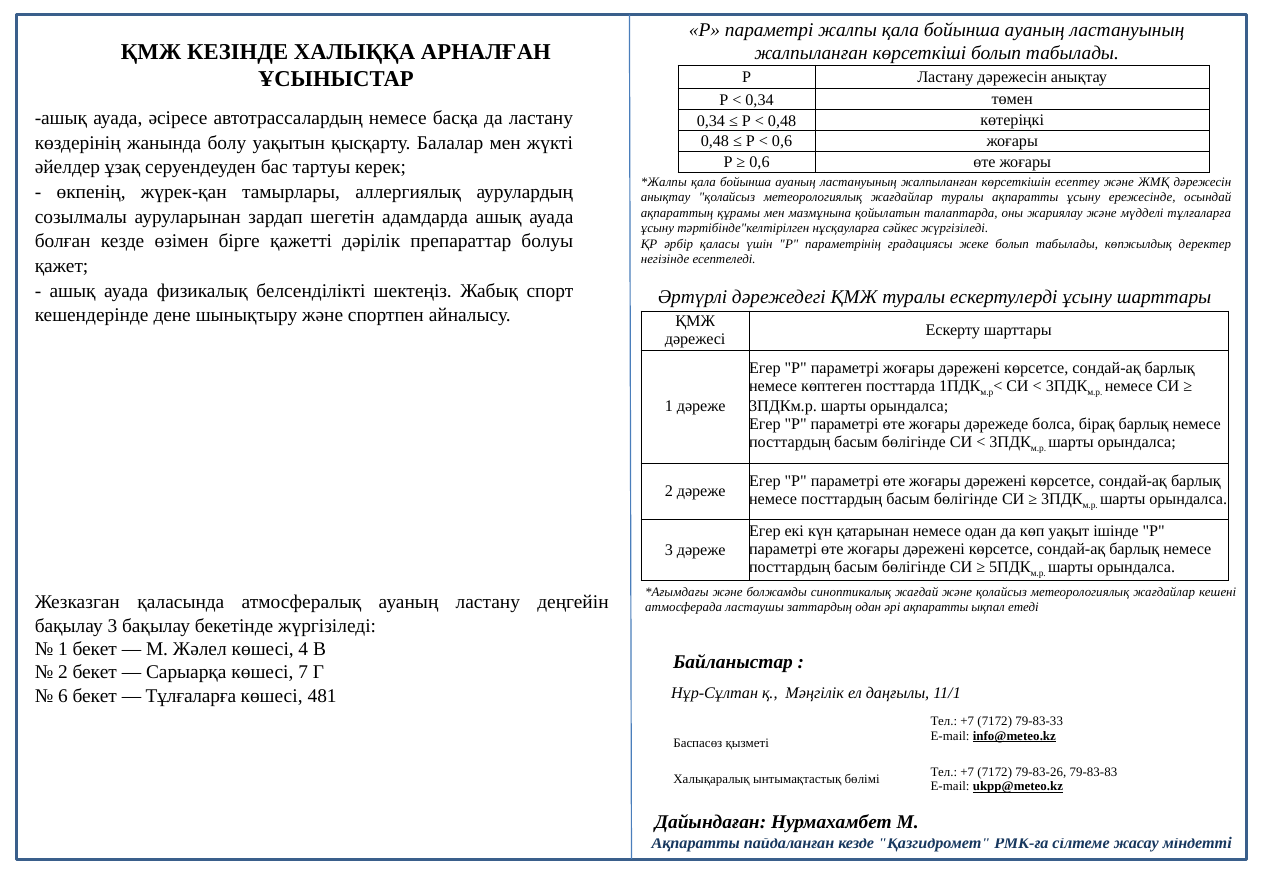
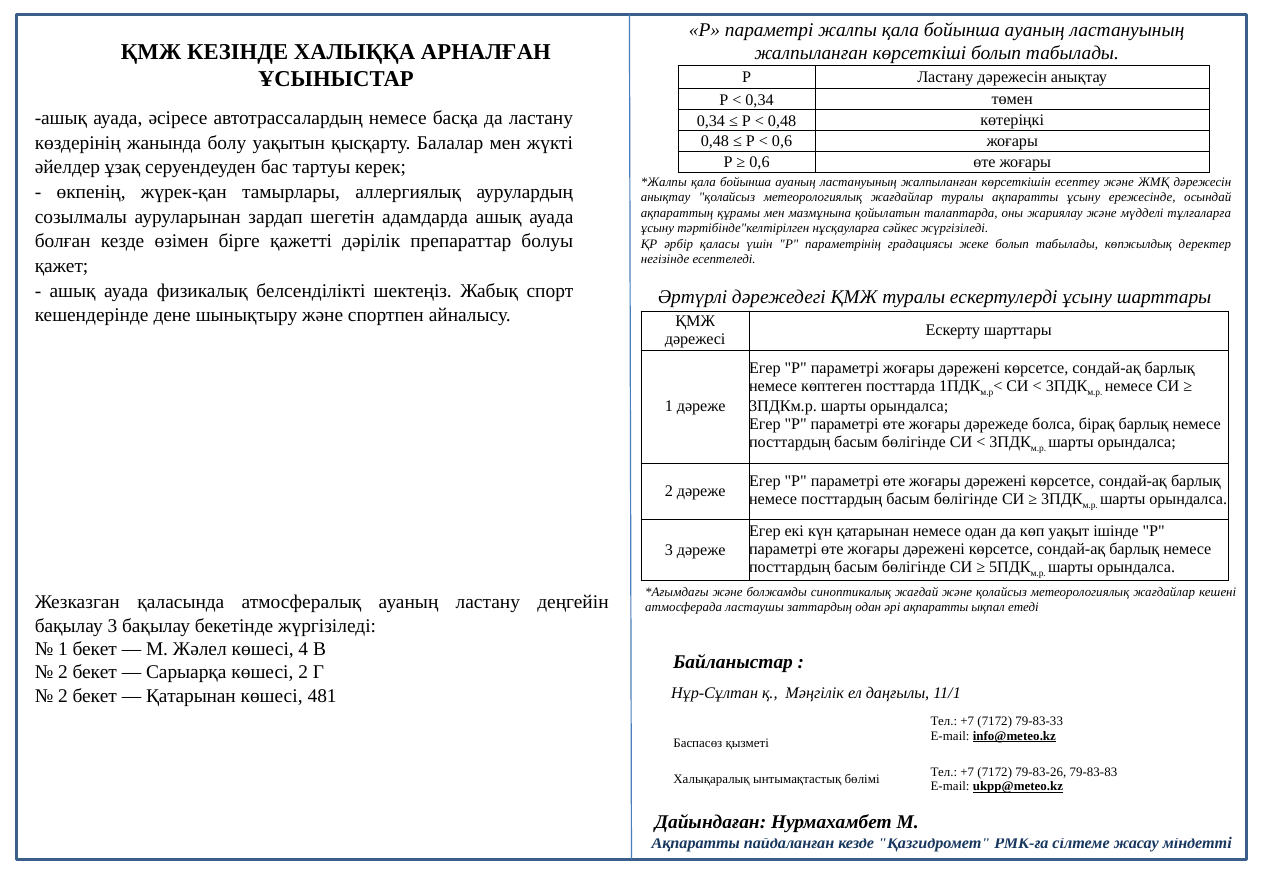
көшесі 7: 7 -> 2
6 at (63, 696): 6 -> 2
Тұлғаларға at (191, 696): Тұлғаларға -> Қатарынан
